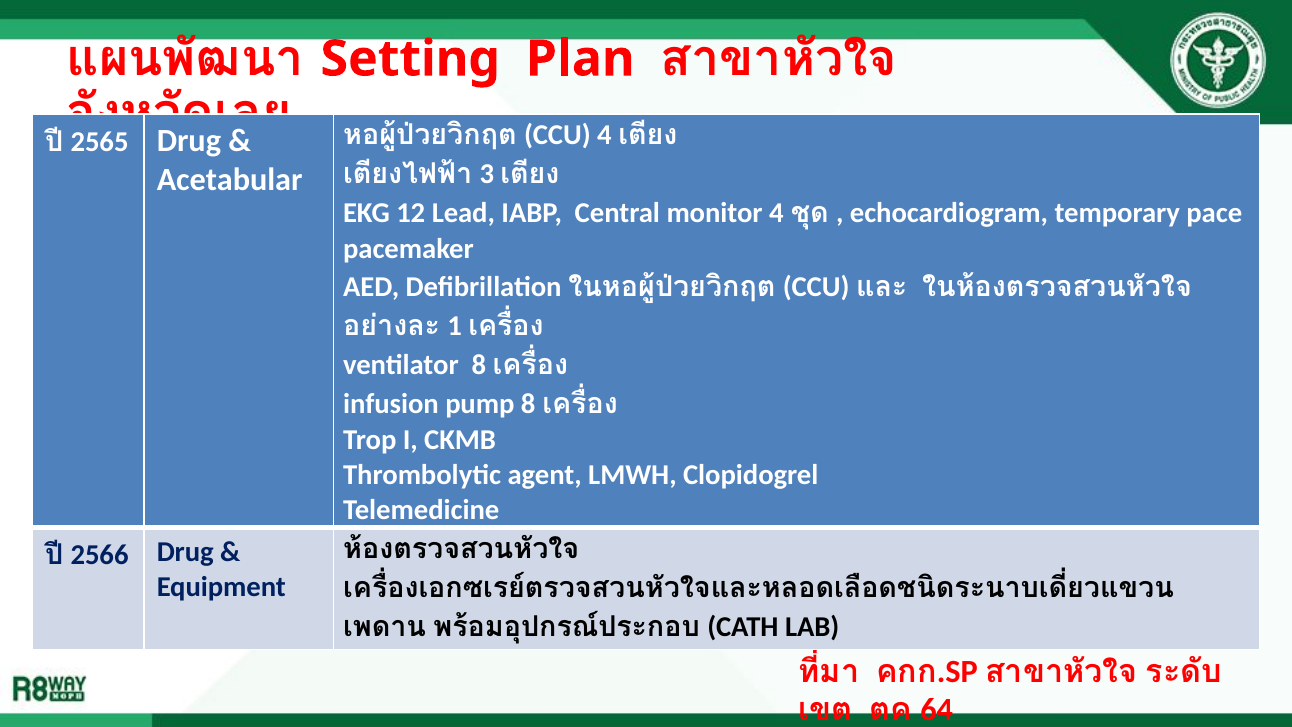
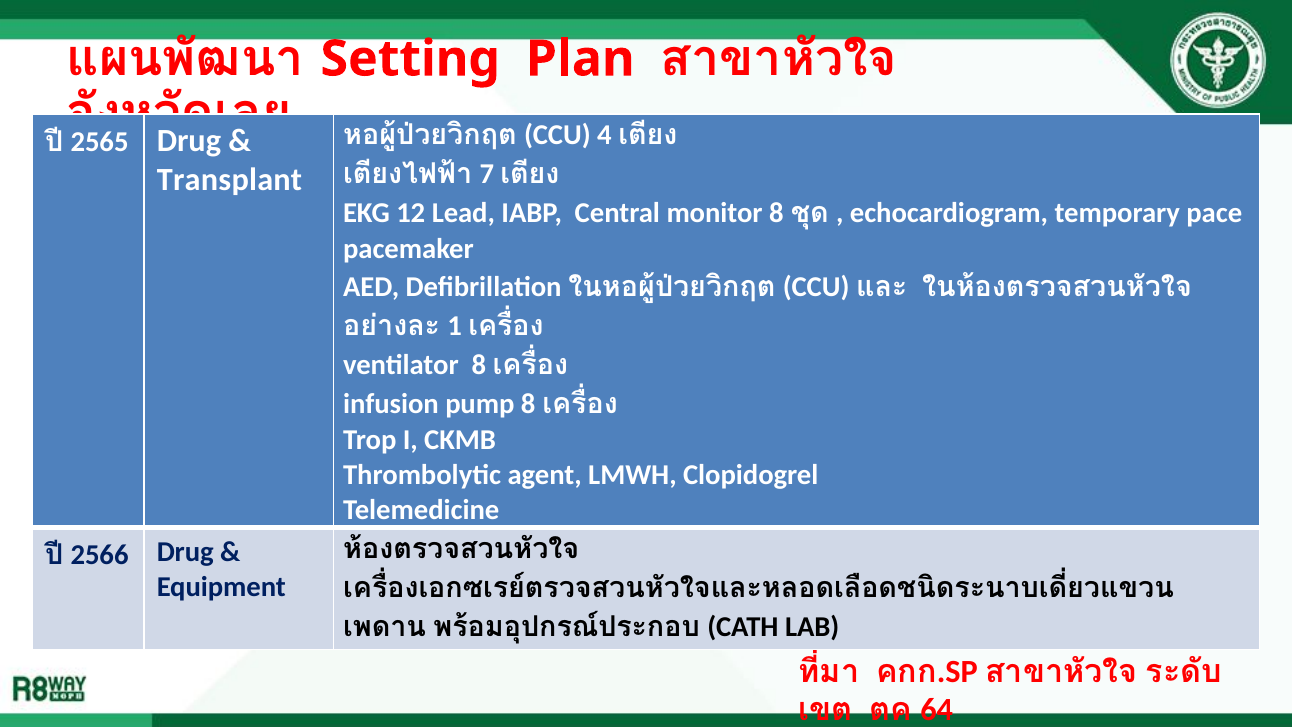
Acetabular: Acetabular -> Transplant
3: 3 -> 7
monitor 4: 4 -> 8
